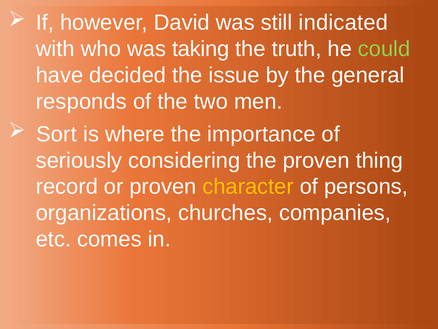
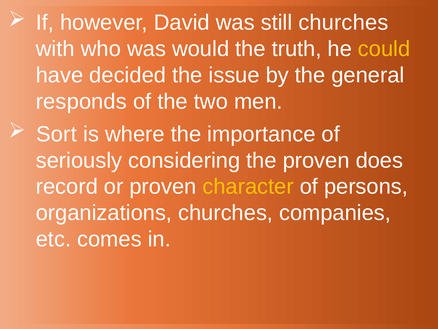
still indicated: indicated -> churches
taking: taking -> would
could colour: light green -> yellow
thing: thing -> does
